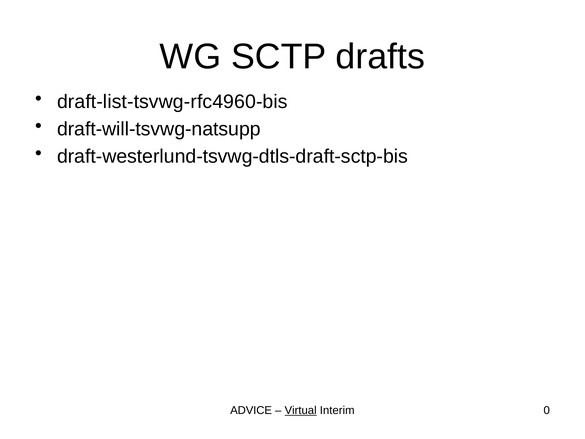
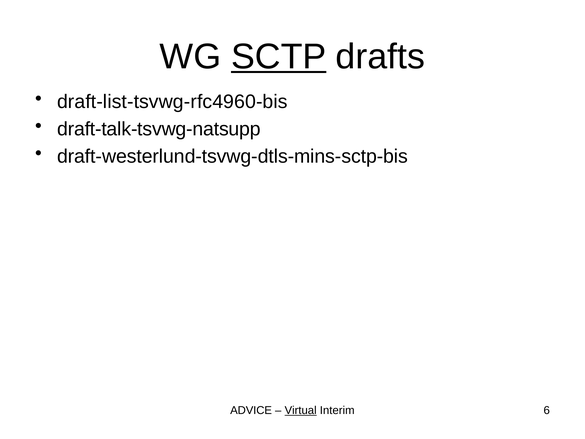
SCTP underline: none -> present
draft-will-tsvwg-natsupp: draft-will-tsvwg-natsupp -> draft-talk-tsvwg-natsupp
draft-westerlund-tsvwg-dtls-draft-sctp-bis: draft-westerlund-tsvwg-dtls-draft-sctp-bis -> draft-westerlund-tsvwg-dtls-mins-sctp-bis
0: 0 -> 6
